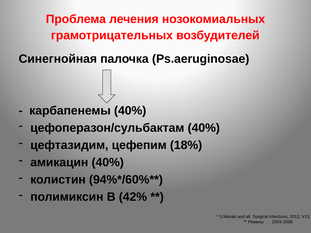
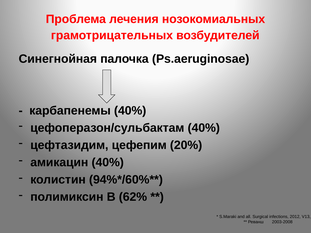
18%: 18% -> 20%
42%: 42% -> 62%
